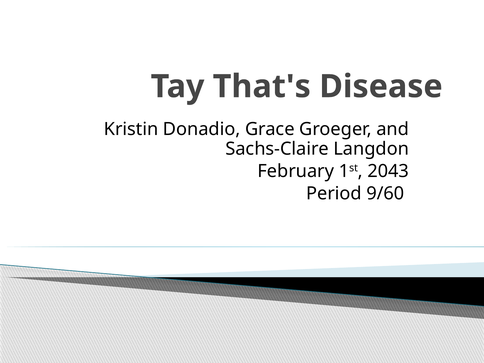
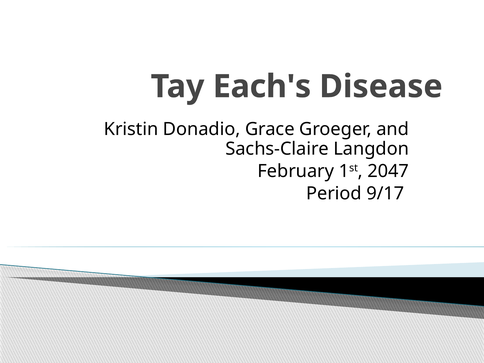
That's: That's -> Each's
2043: 2043 -> 2047
9/60: 9/60 -> 9/17
